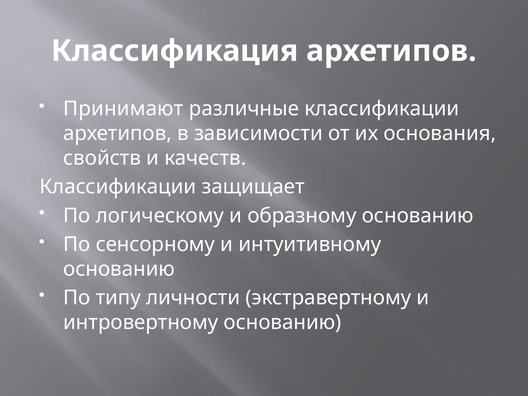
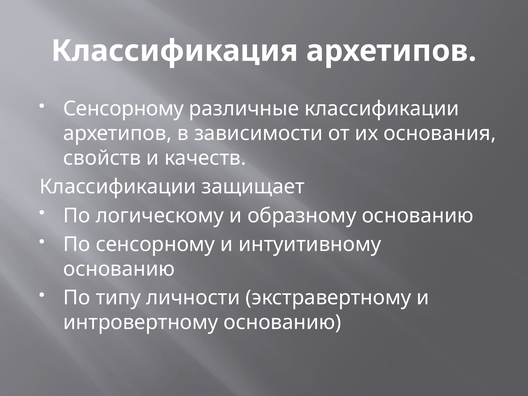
Принимают at (123, 109): Принимают -> Сенсорному
